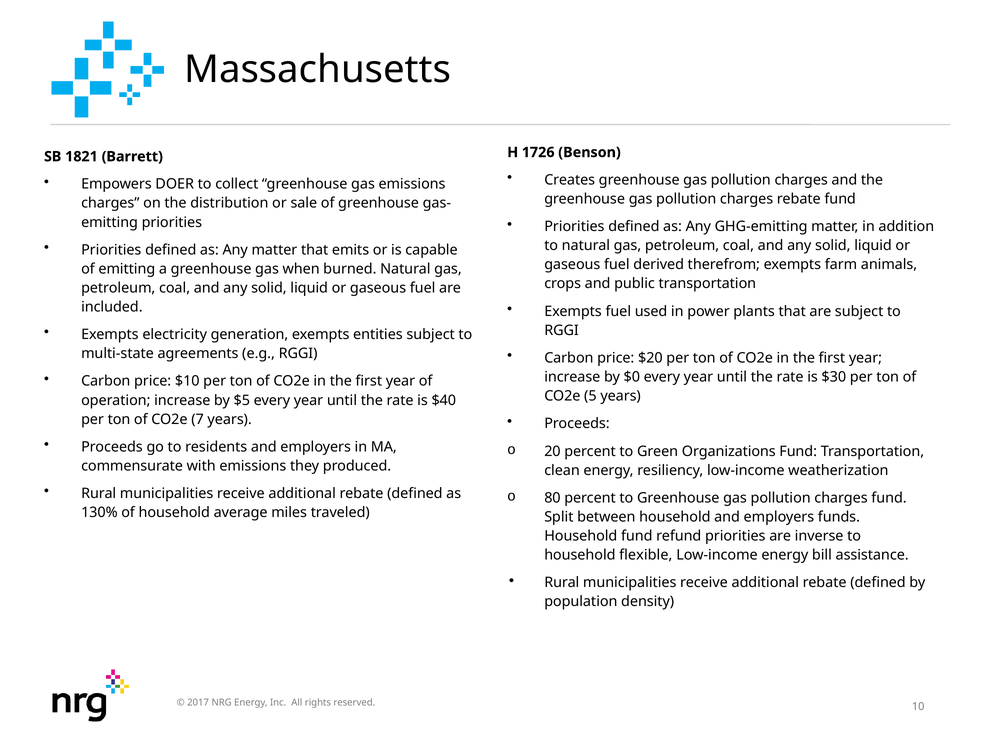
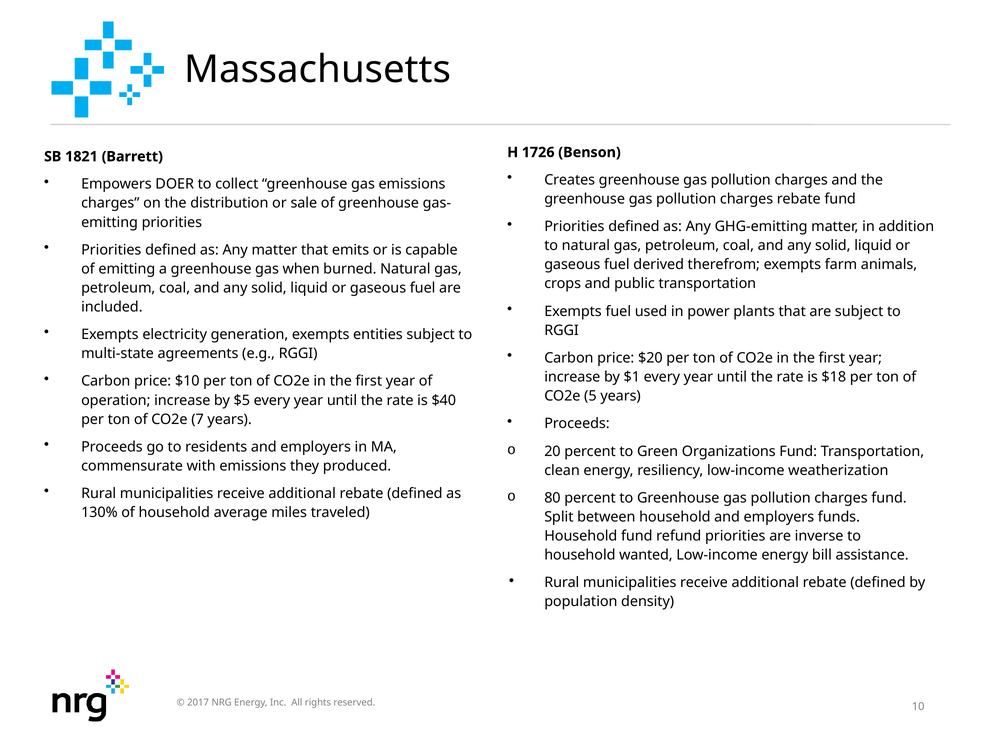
$0: $0 -> $1
$30: $30 -> $18
flexible: flexible -> wanted
